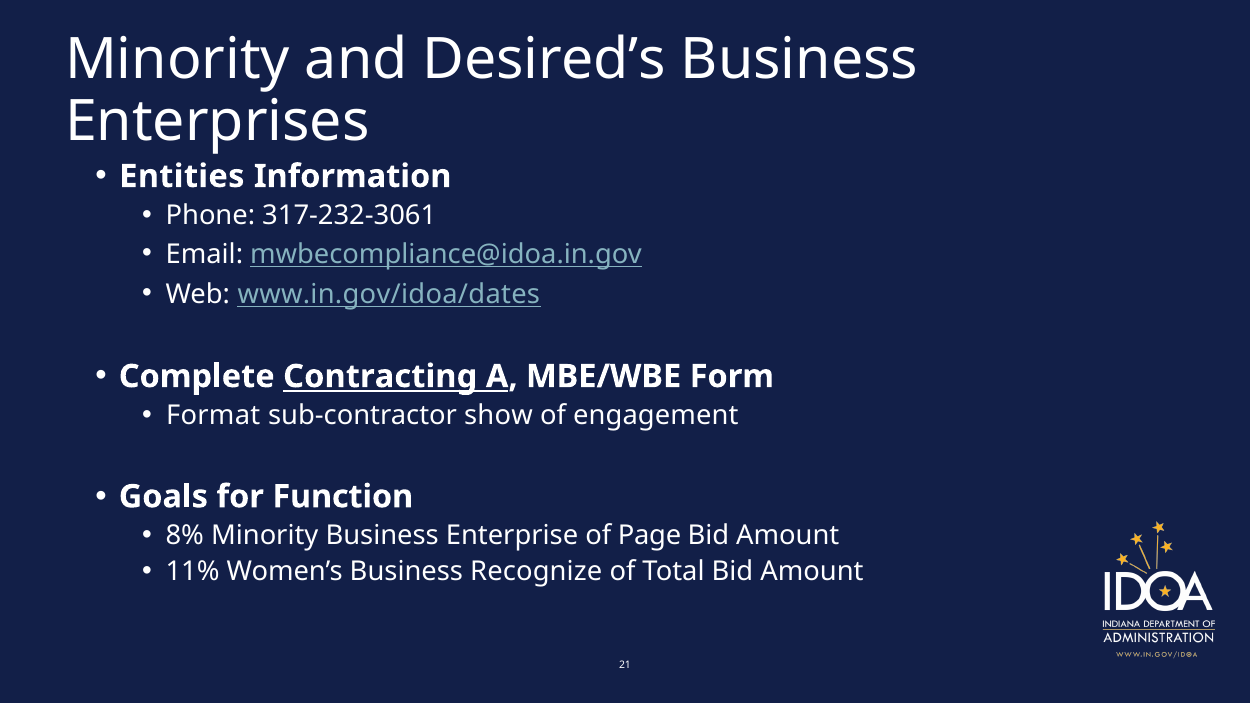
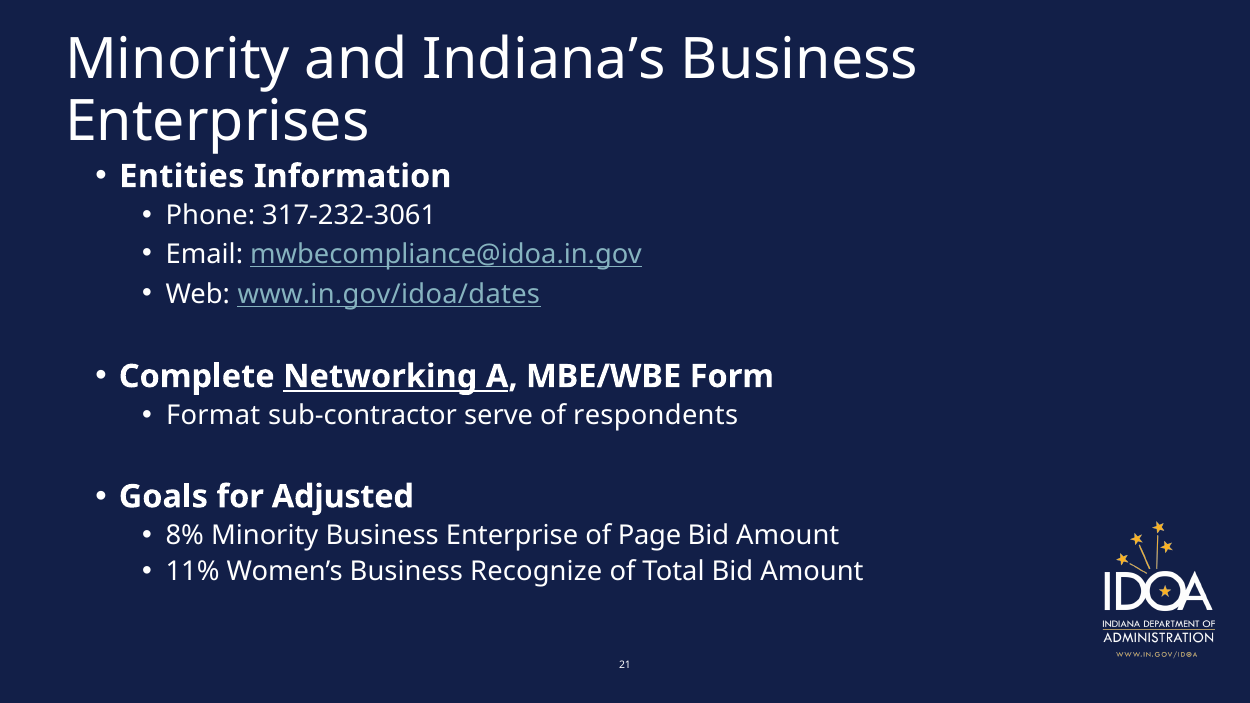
Desired’s: Desired’s -> Indiana’s
Contracting: Contracting -> Networking
show: show -> serve
engagement: engagement -> respondents
Function: Function -> Adjusted
